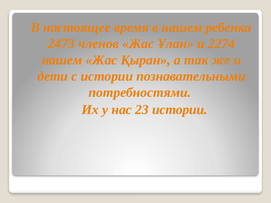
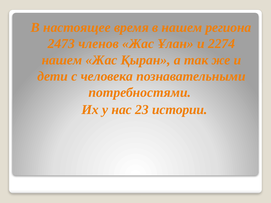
ребенка: ребенка -> региона
с истории: истории -> человека
